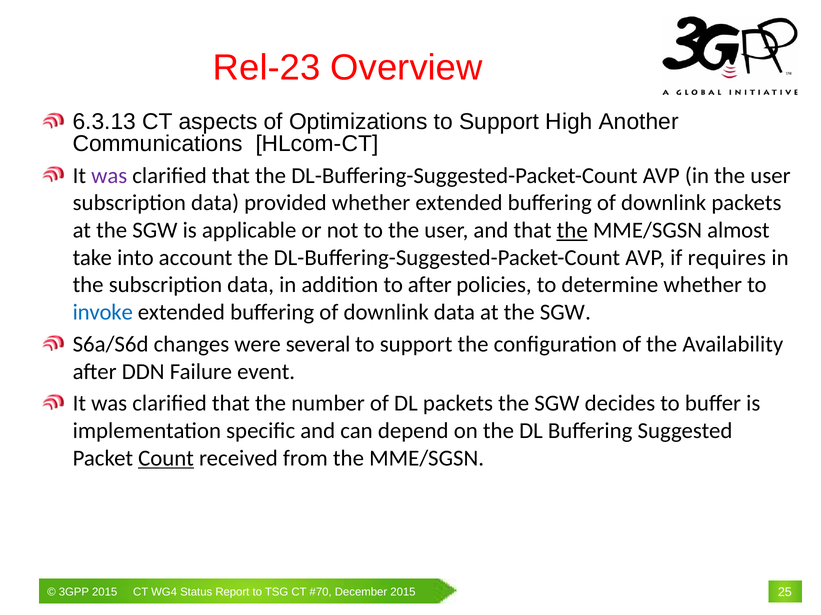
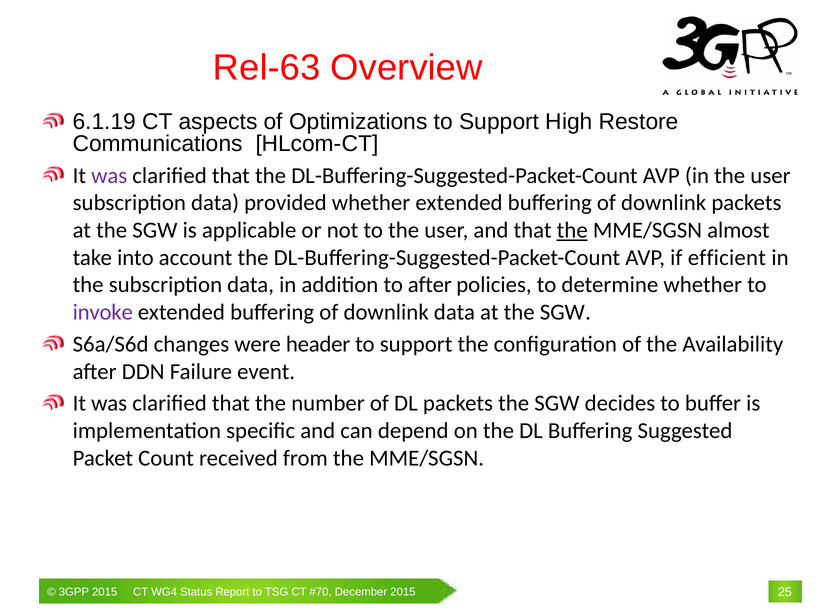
Rel-23: Rel-23 -> Rel-63
6.3.13: 6.3.13 -> 6.1.19
Another: Another -> Restore
requires: requires -> efficient
invoke colour: blue -> purple
several: several -> header
Count underline: present -> none
